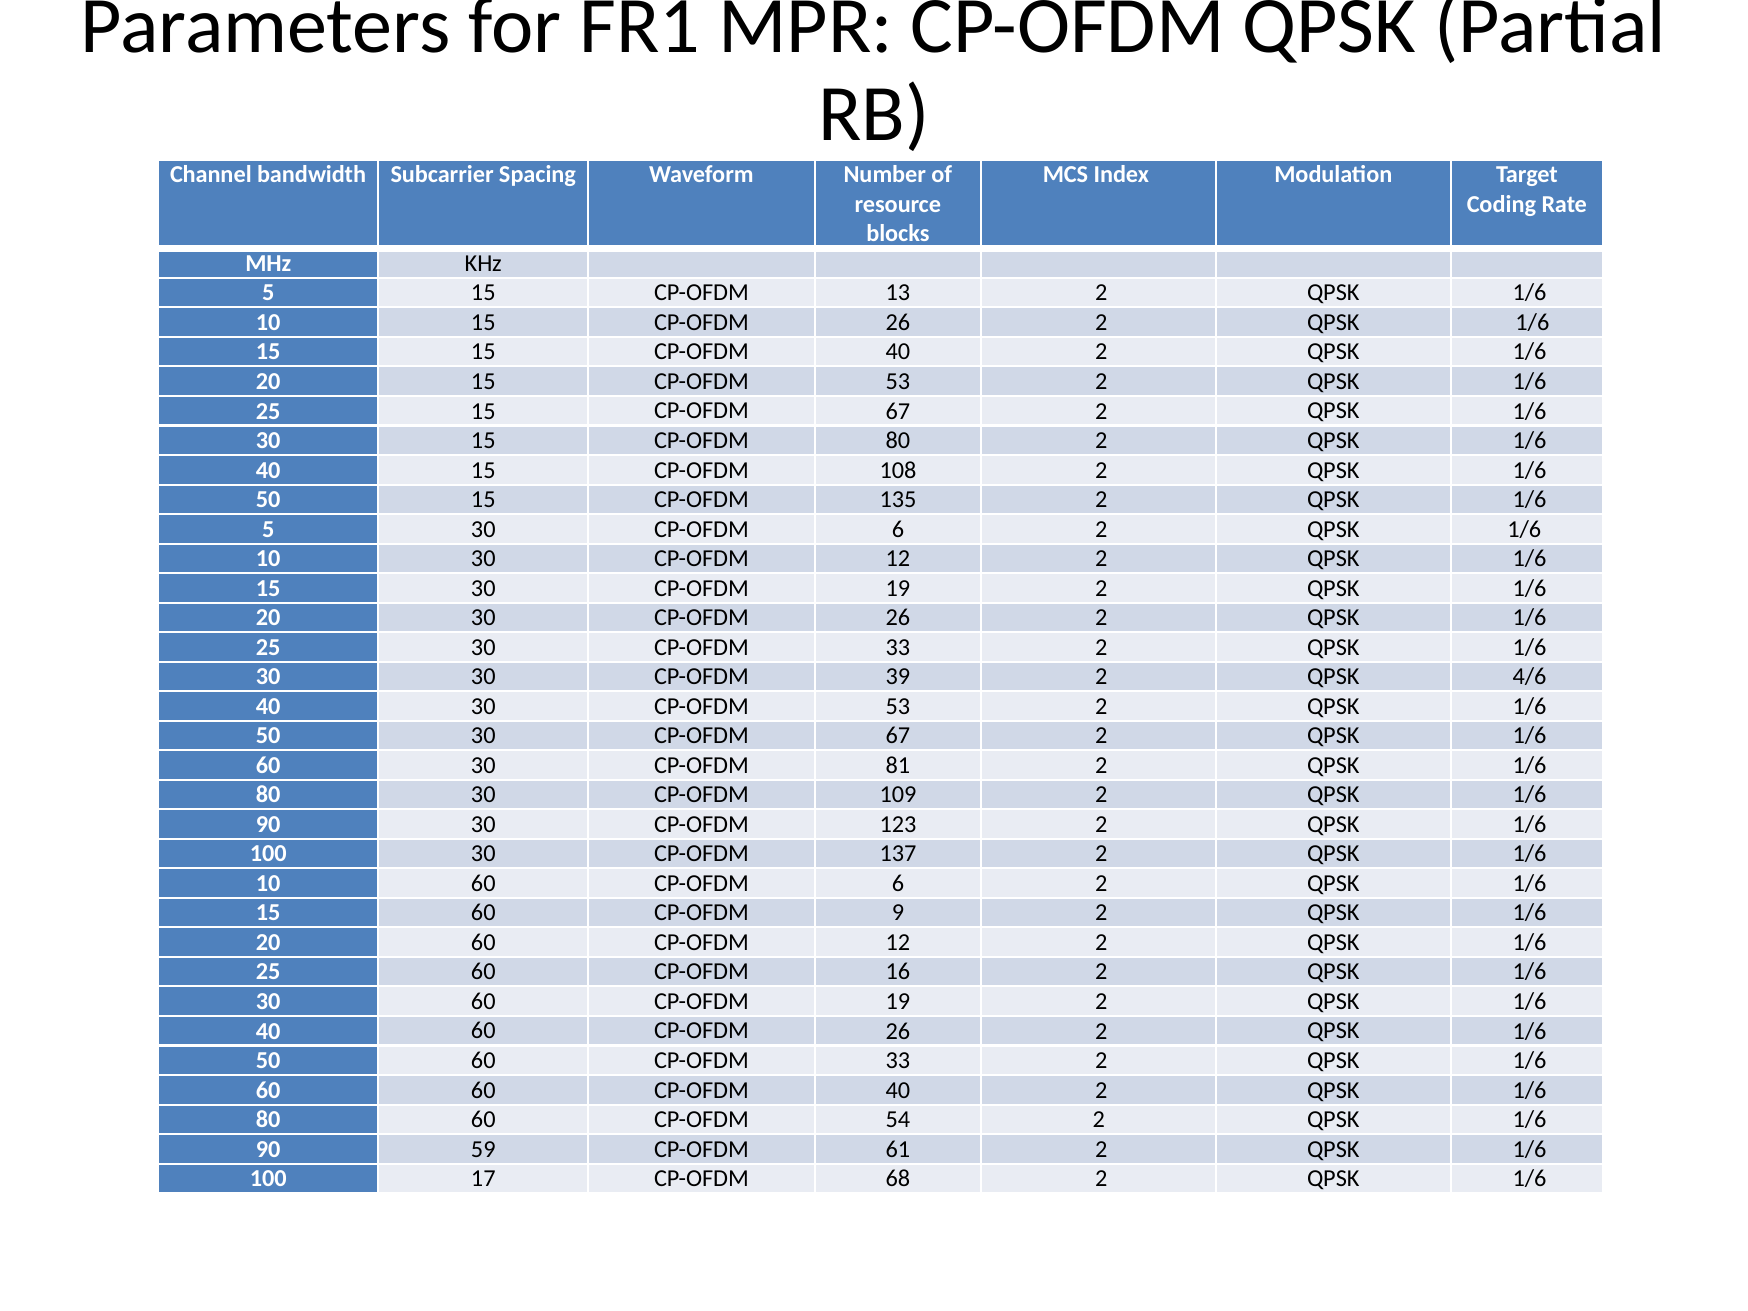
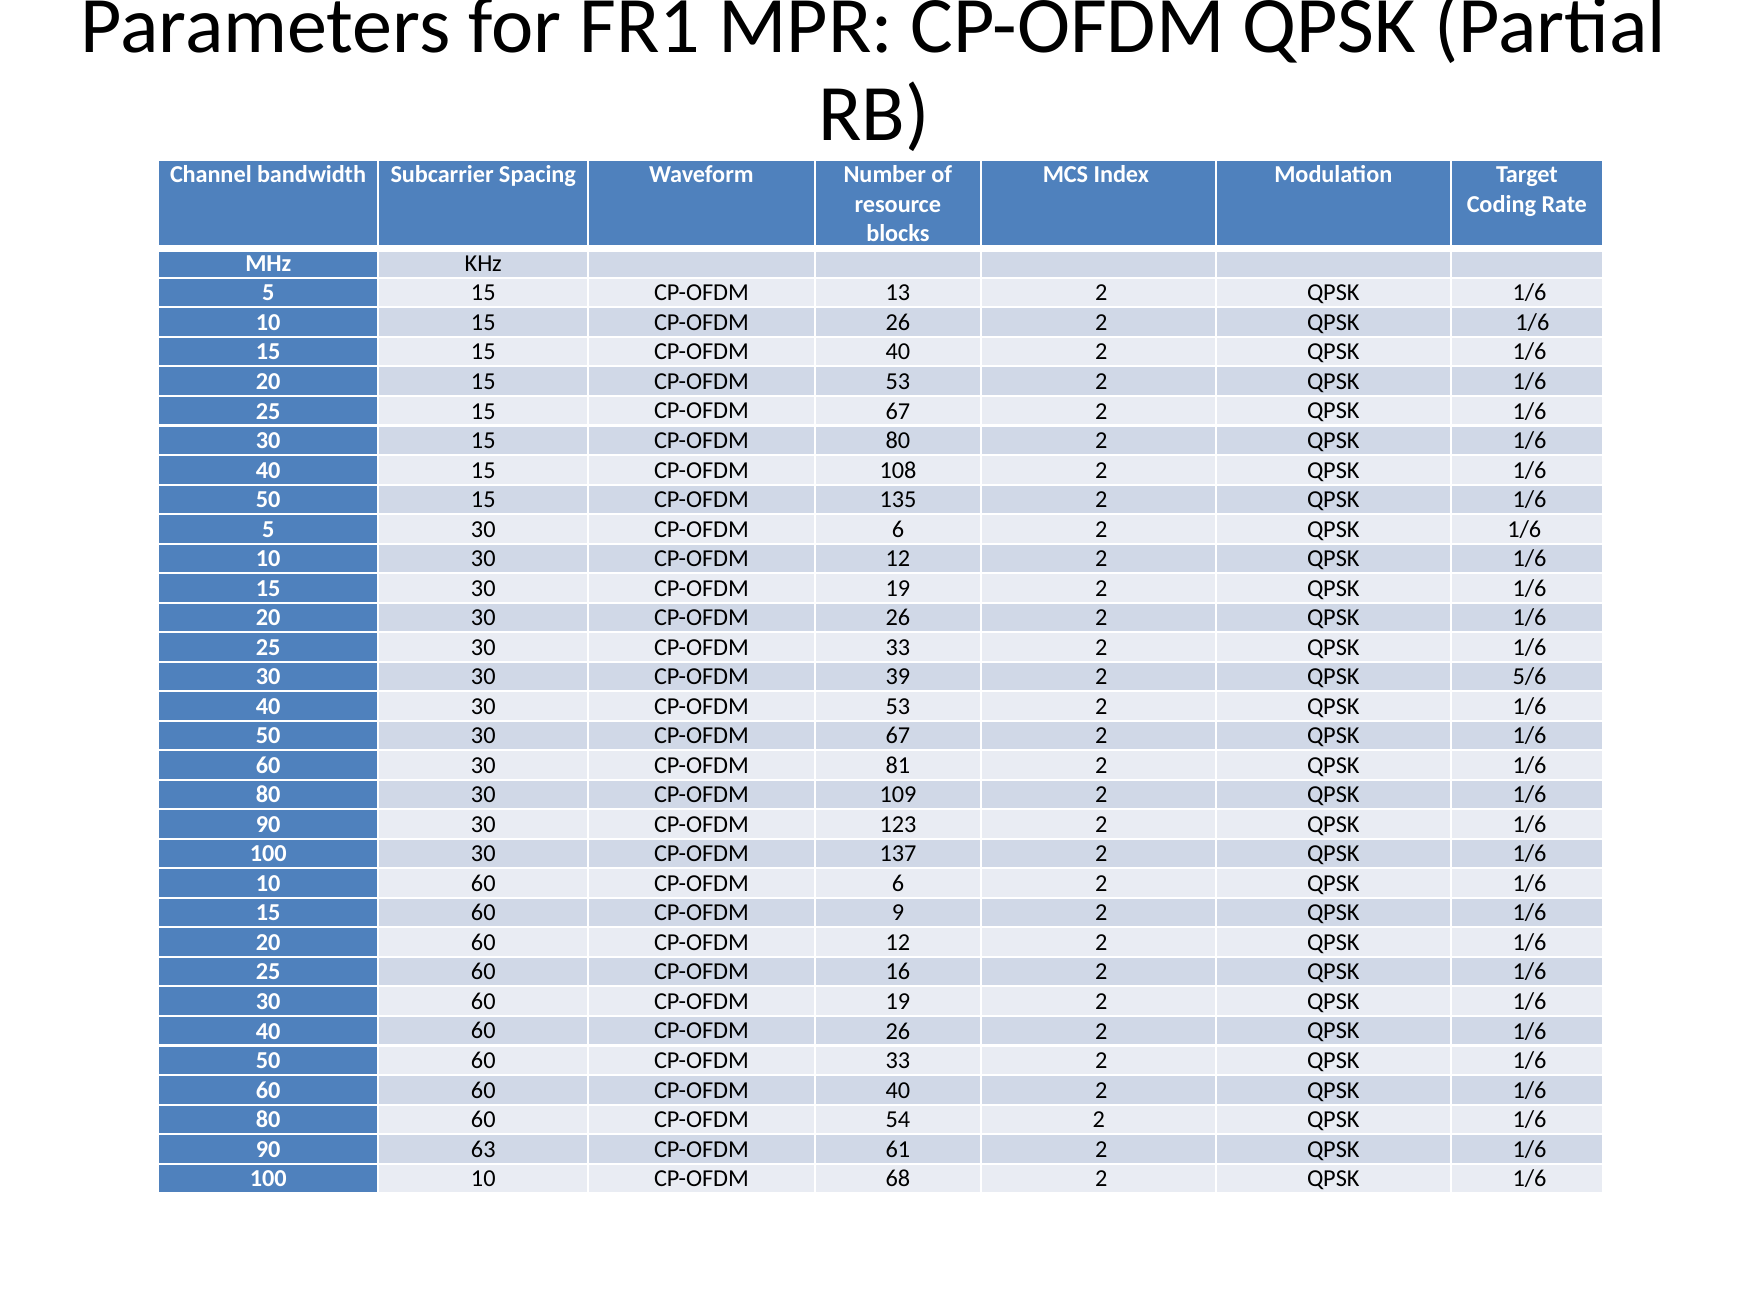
4/6: 4/6 -> 5/6
59: 59 -> 63
100 17: 17 -> 10
